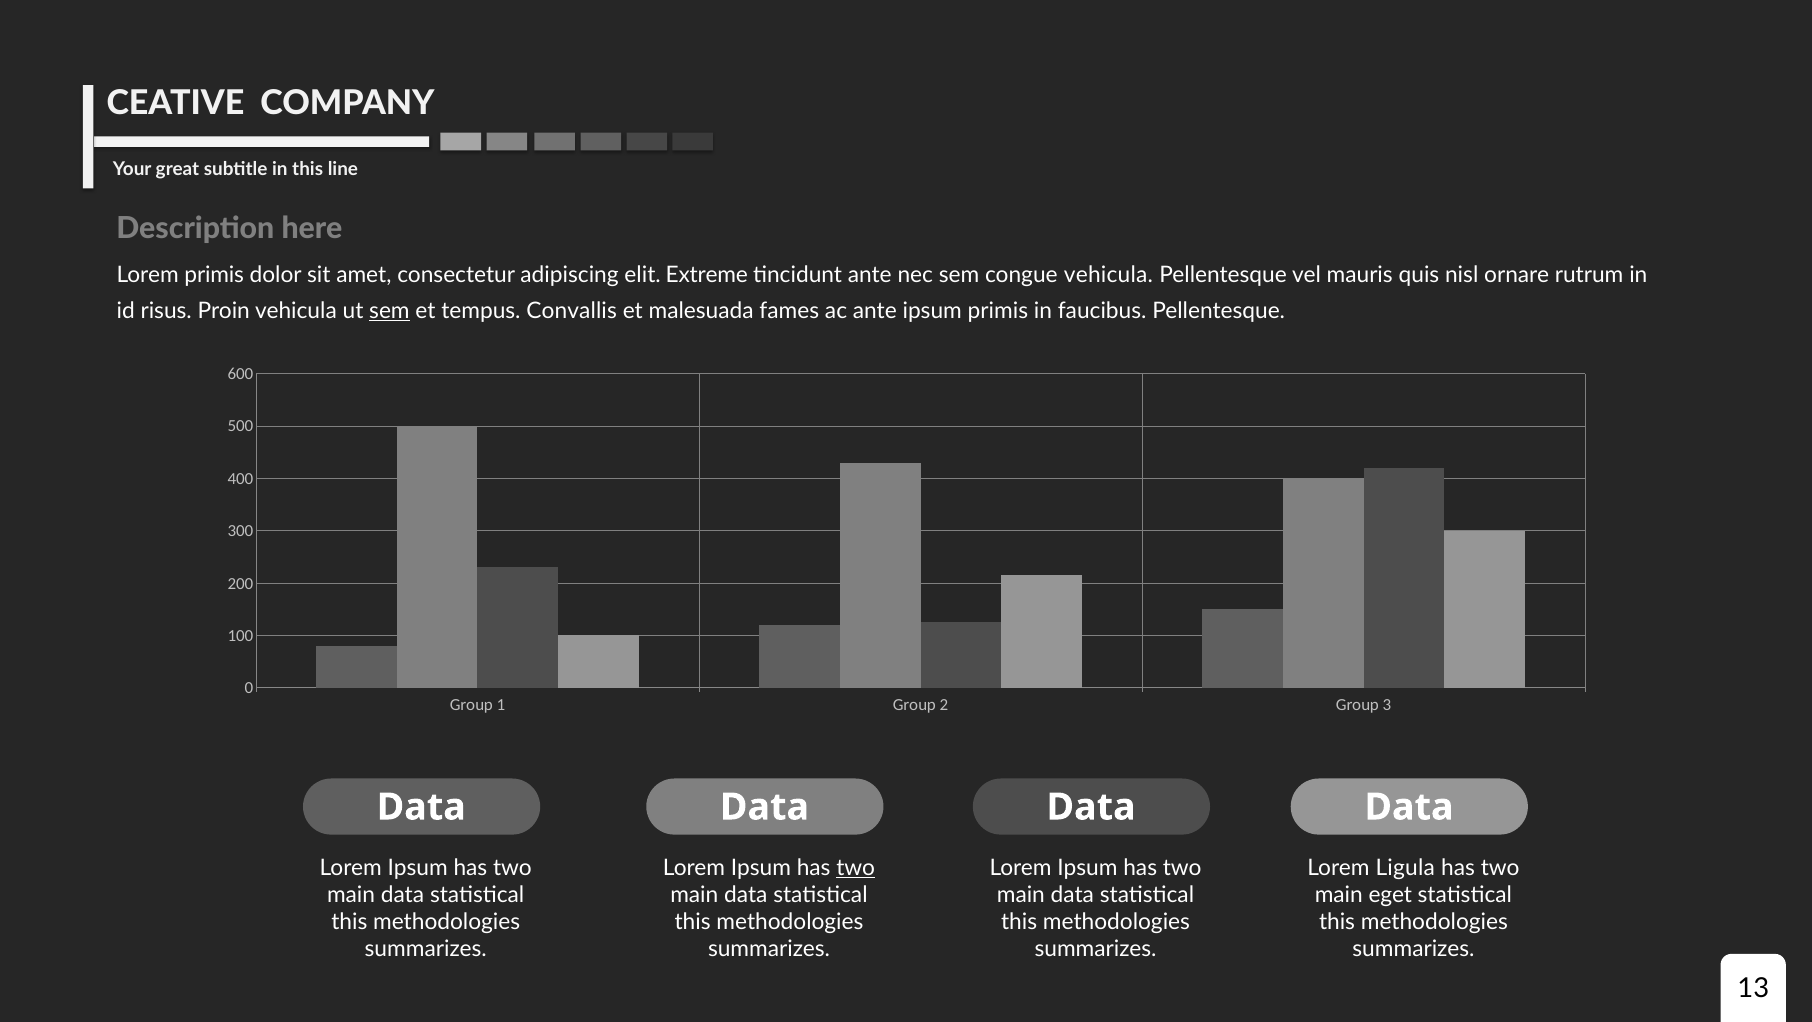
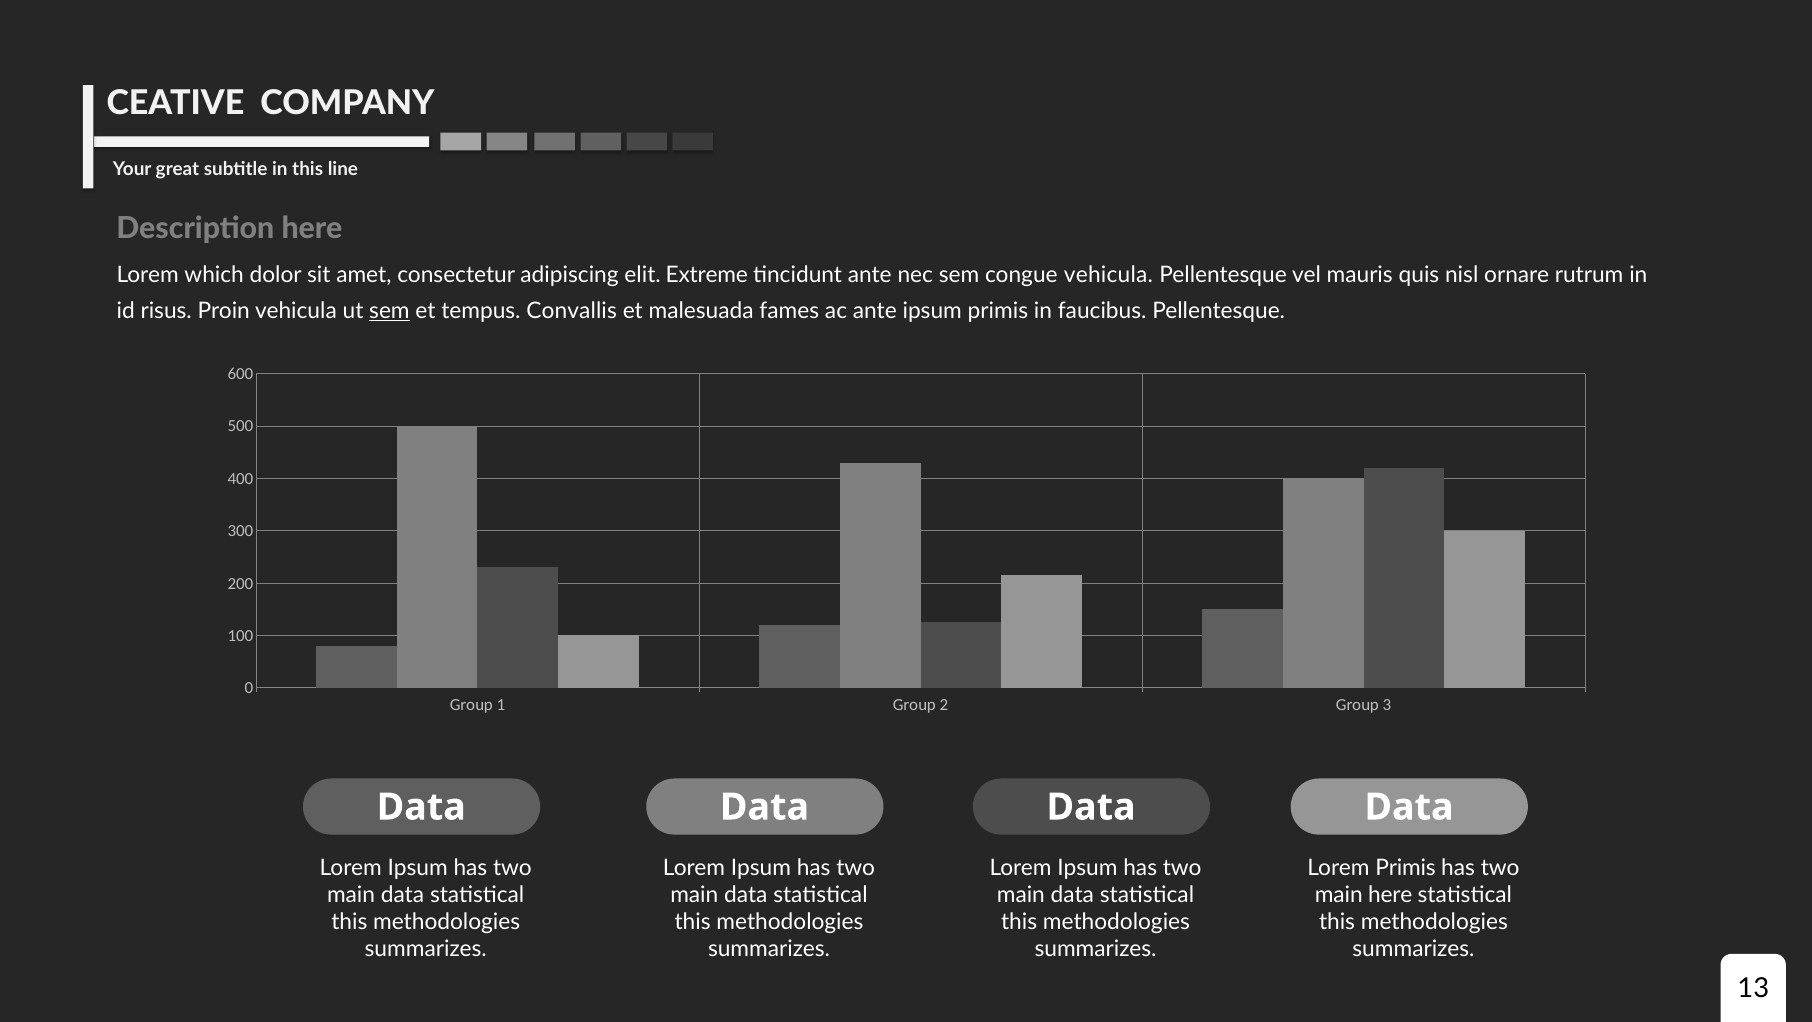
Lorem primis: primis -> which
two at (856, 868) underline: present -> none
Lorem Ligula: Ligula -> Primis
main eget: eget -> here
